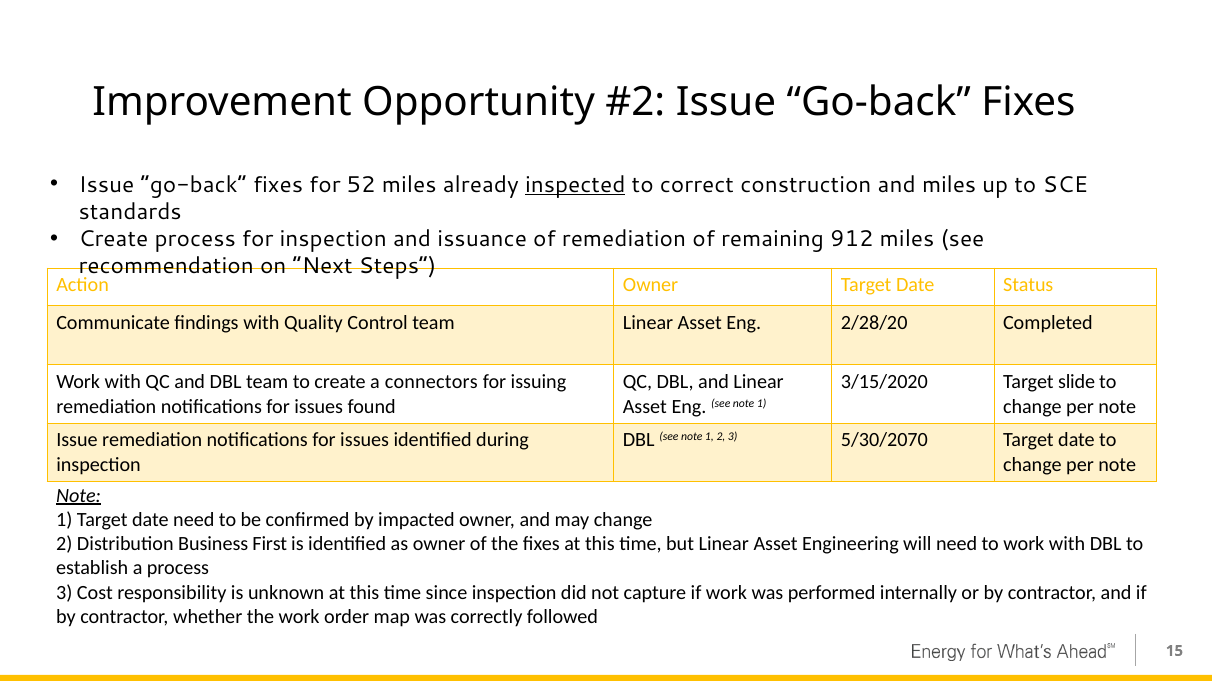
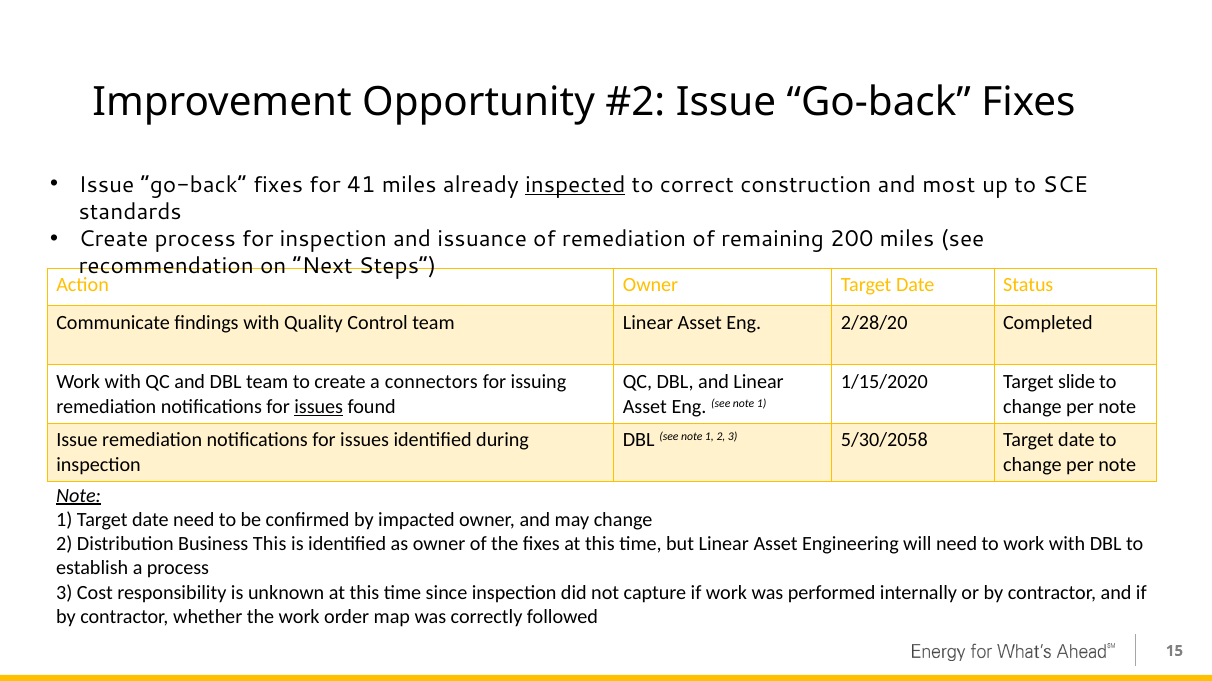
52: 52 -> 41
and miles: miles -> most
912: 912 -> 200
3/15/2020: 3/15/2020 -> 1/15/2020
issues at (319, 407) underline: none -> present
5/30/2070: 5/30/2070 -> 5/30/2058
Business First: First -> This
